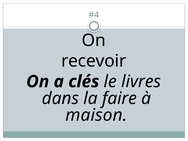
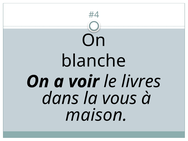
recevoir: recevoir -> blanche
clés: clés -> voir
faire: faire -> vous
